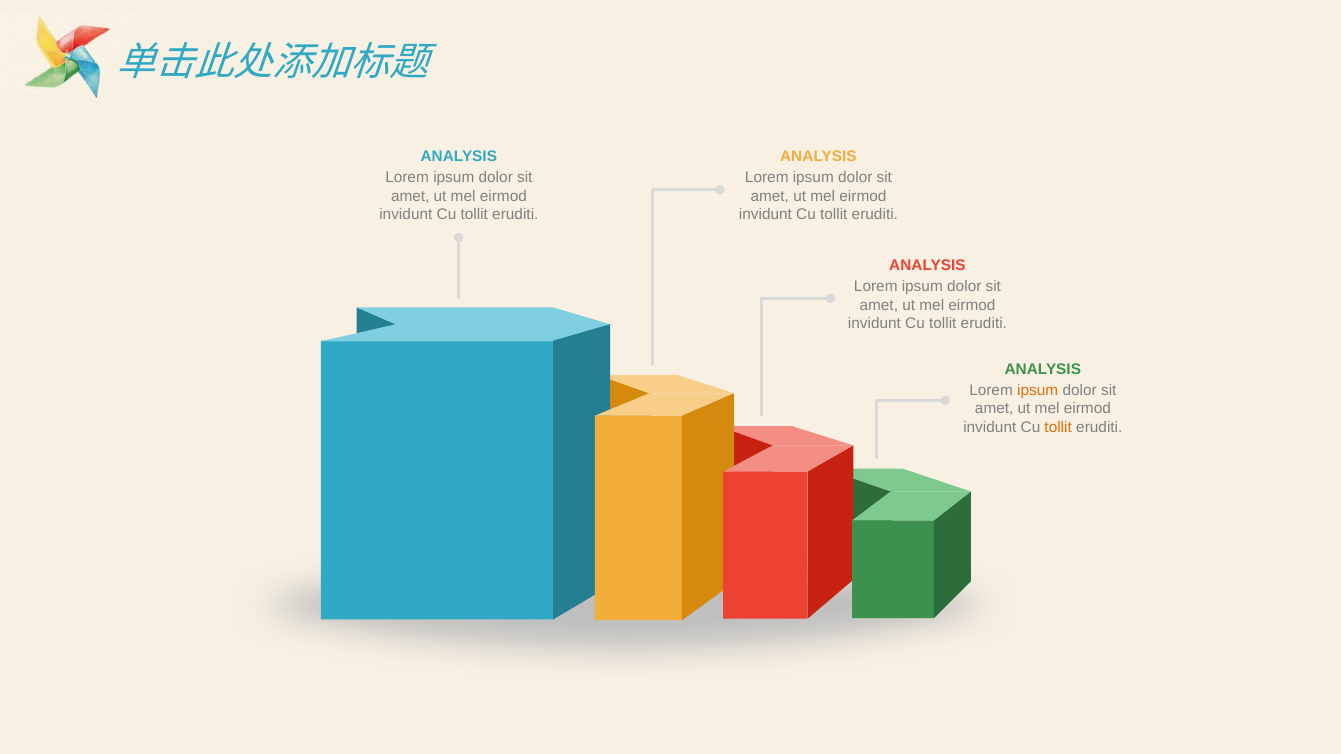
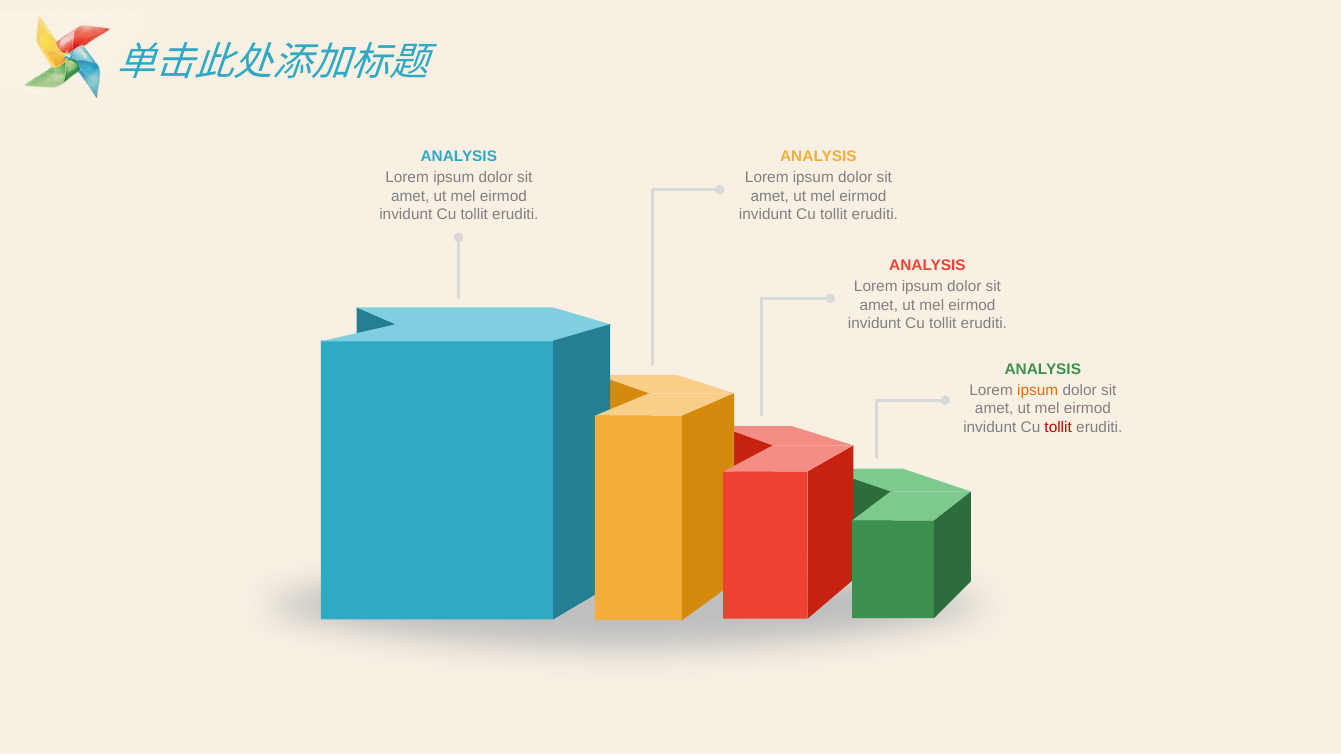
tollit at (1058, 427) colour: orange -> red
